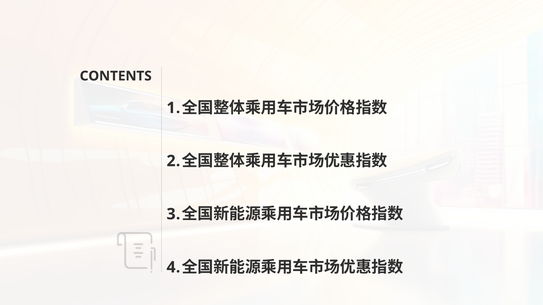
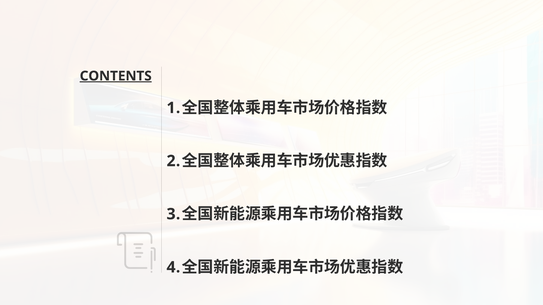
CONTENTS underline: none -> present
